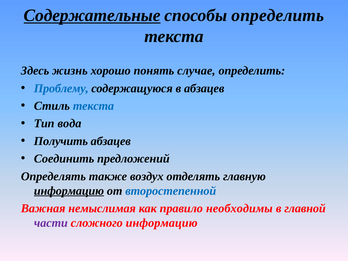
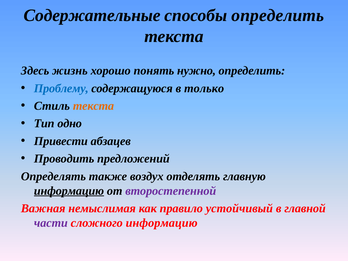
Содержательные underline: present -> none
случае: случае -> нужно
в абзацев: абзацев -> только
текста at (93, 106) colour: blue -> orange
вода: вода -> одно
Получить: Получить -> Привести
Соединить: Соединить -> Проводить
второстепенной colour: blue -> purple
необходимы: необходимы -> устойчивый
